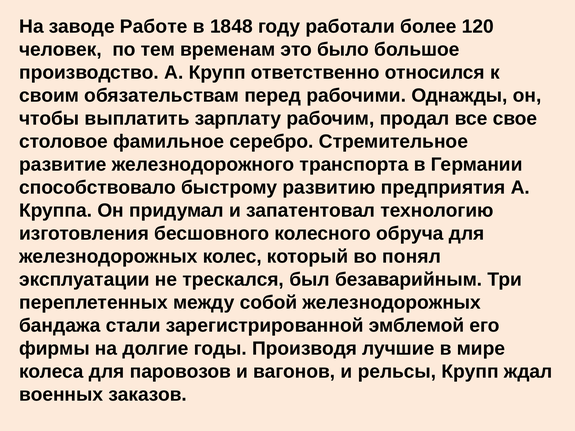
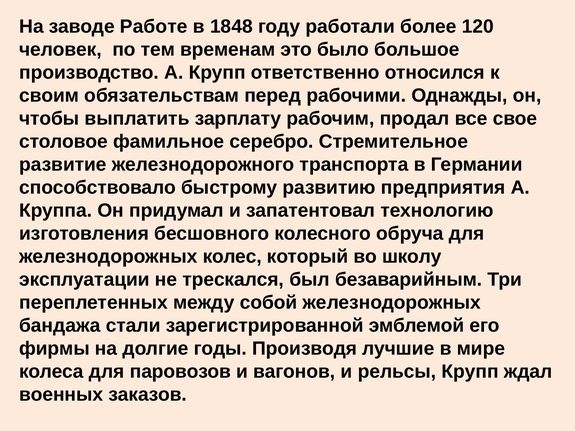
понял: понял -> школу
